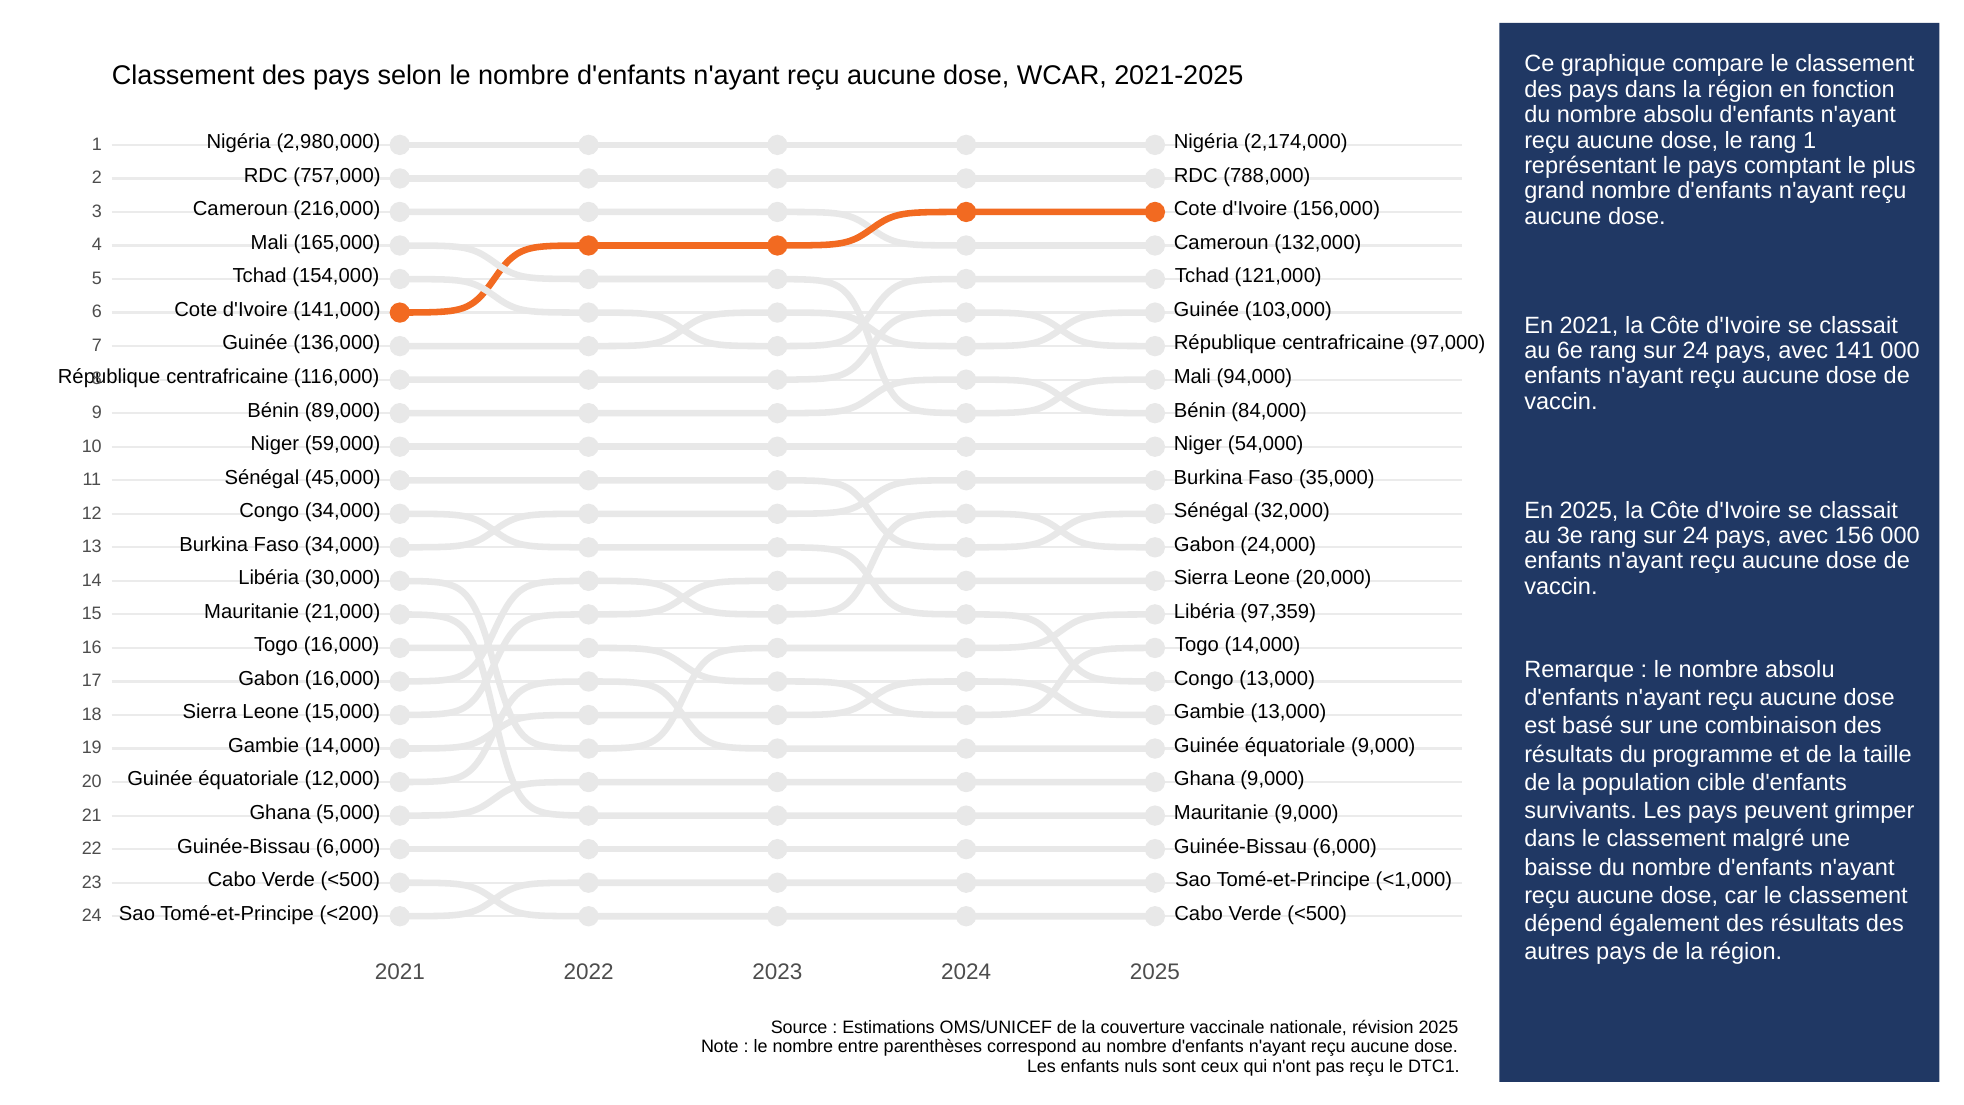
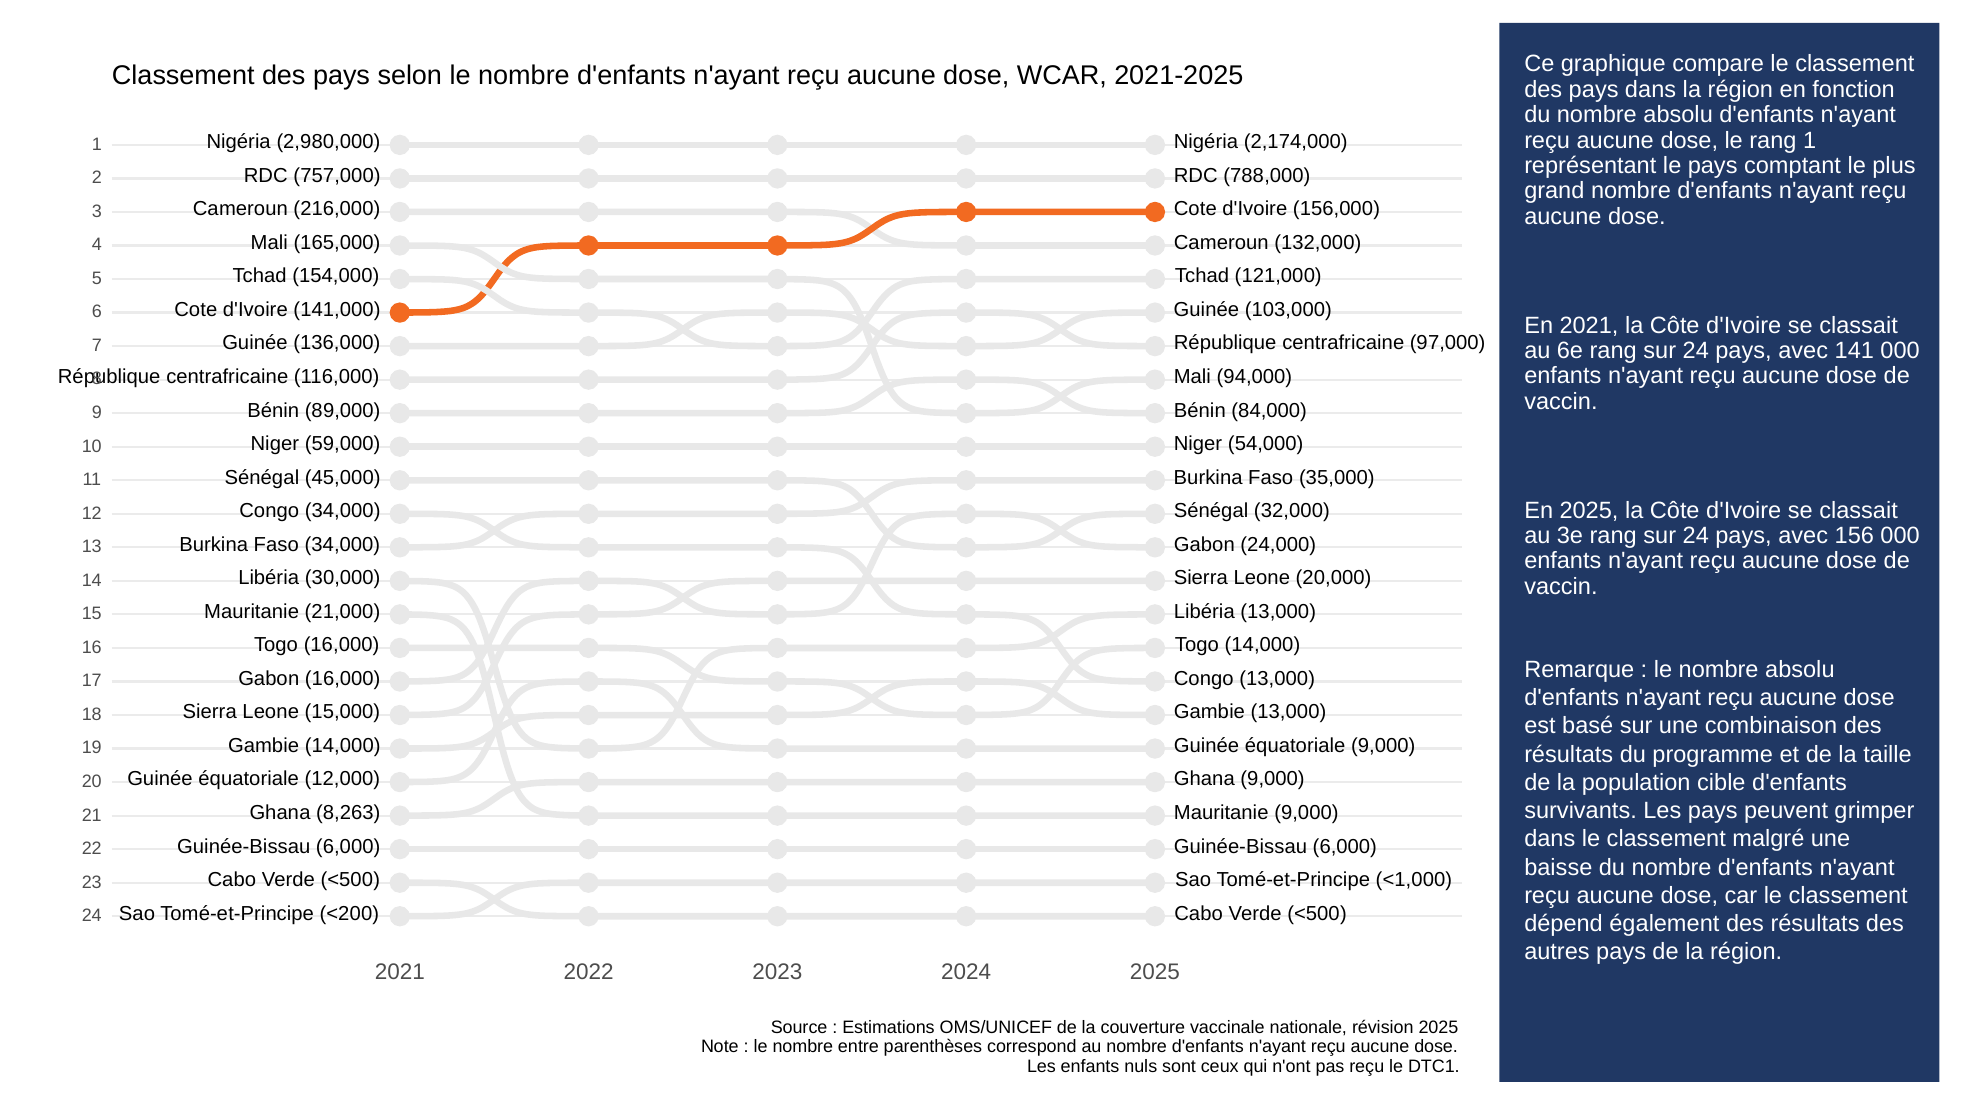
Libéria 97,359: 97,359 -> 13,000
5,000: 5,000 -> 8,263
